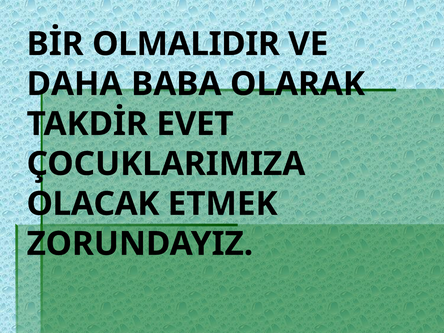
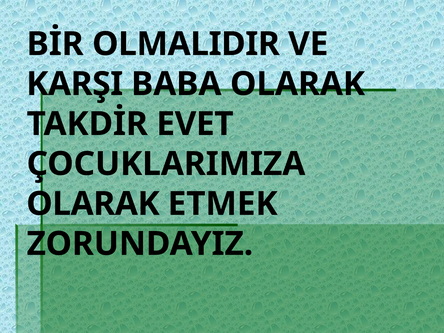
DAHA: DAHA -> KARŞI
OLACAK at (93, 204): OLACAK -> OLARAK
